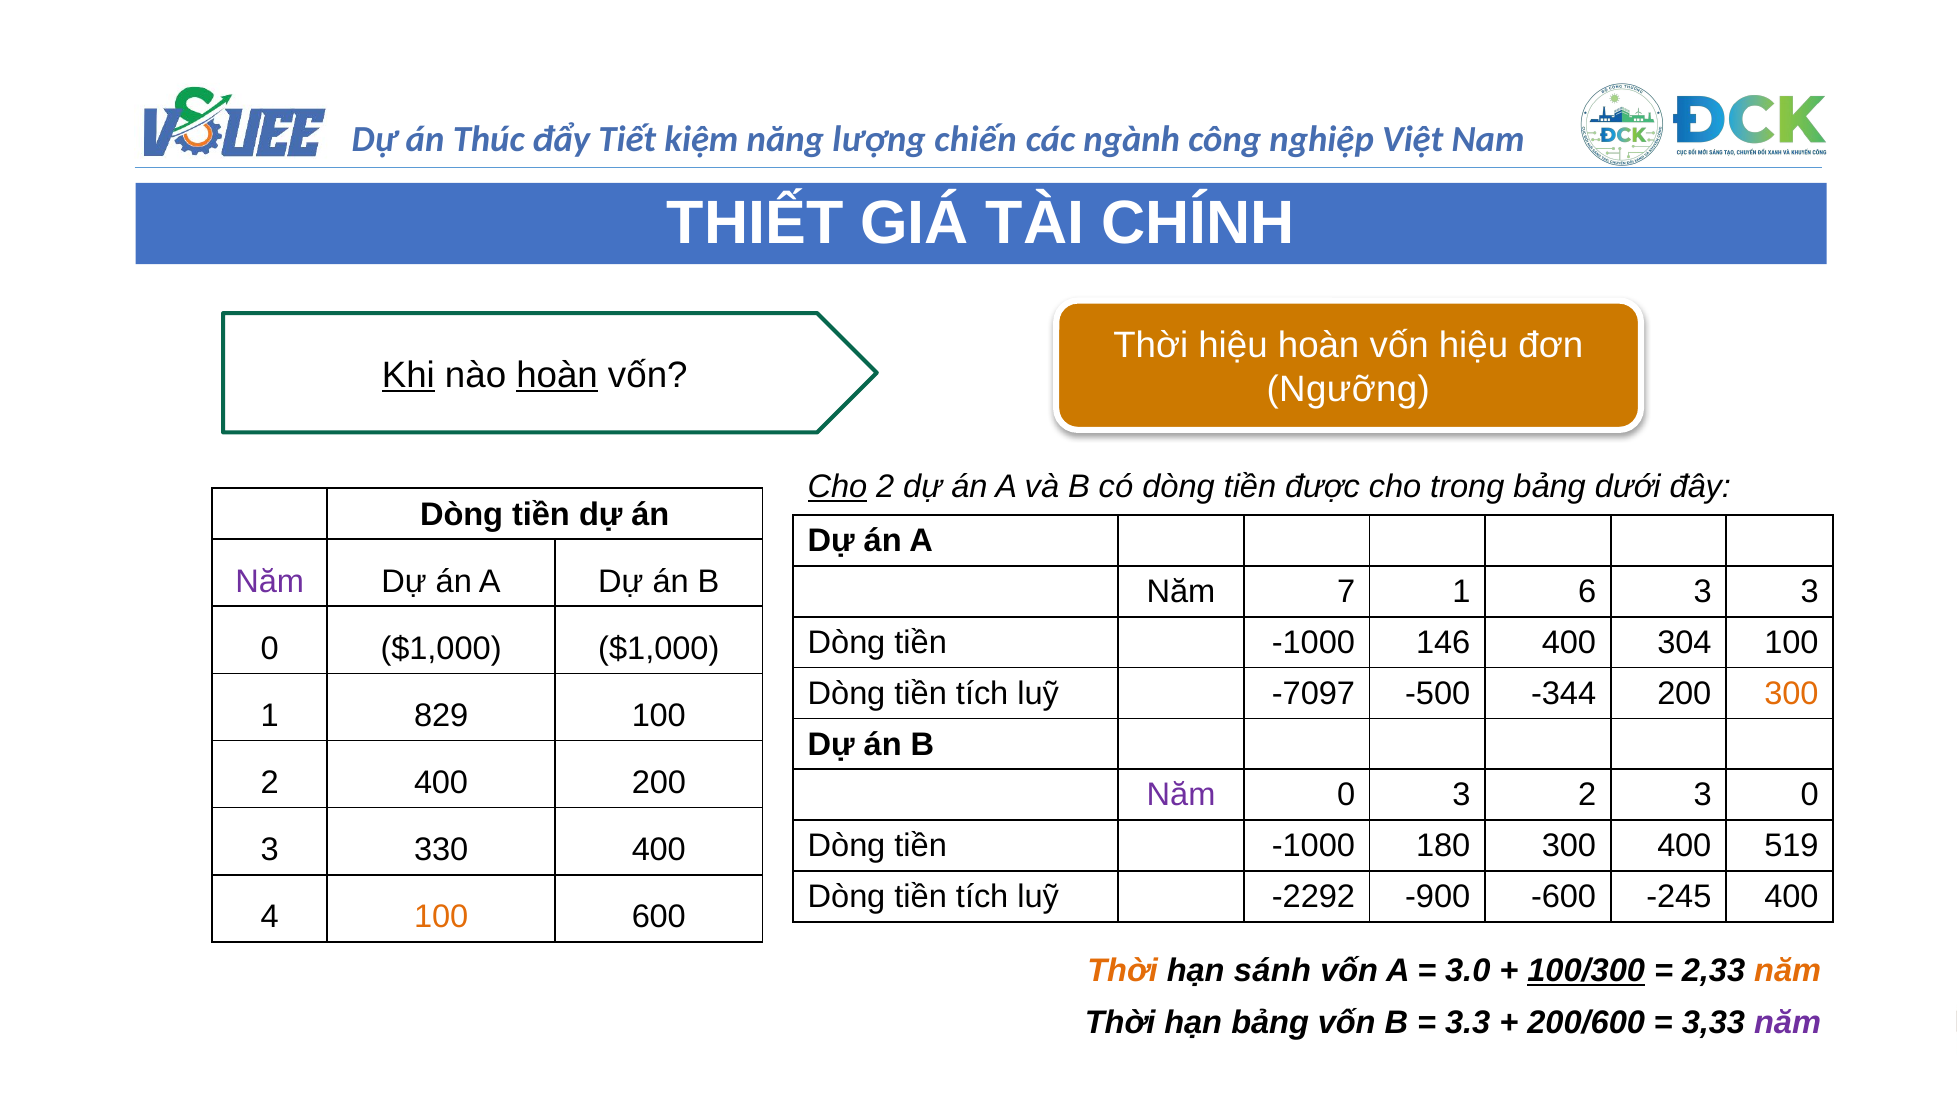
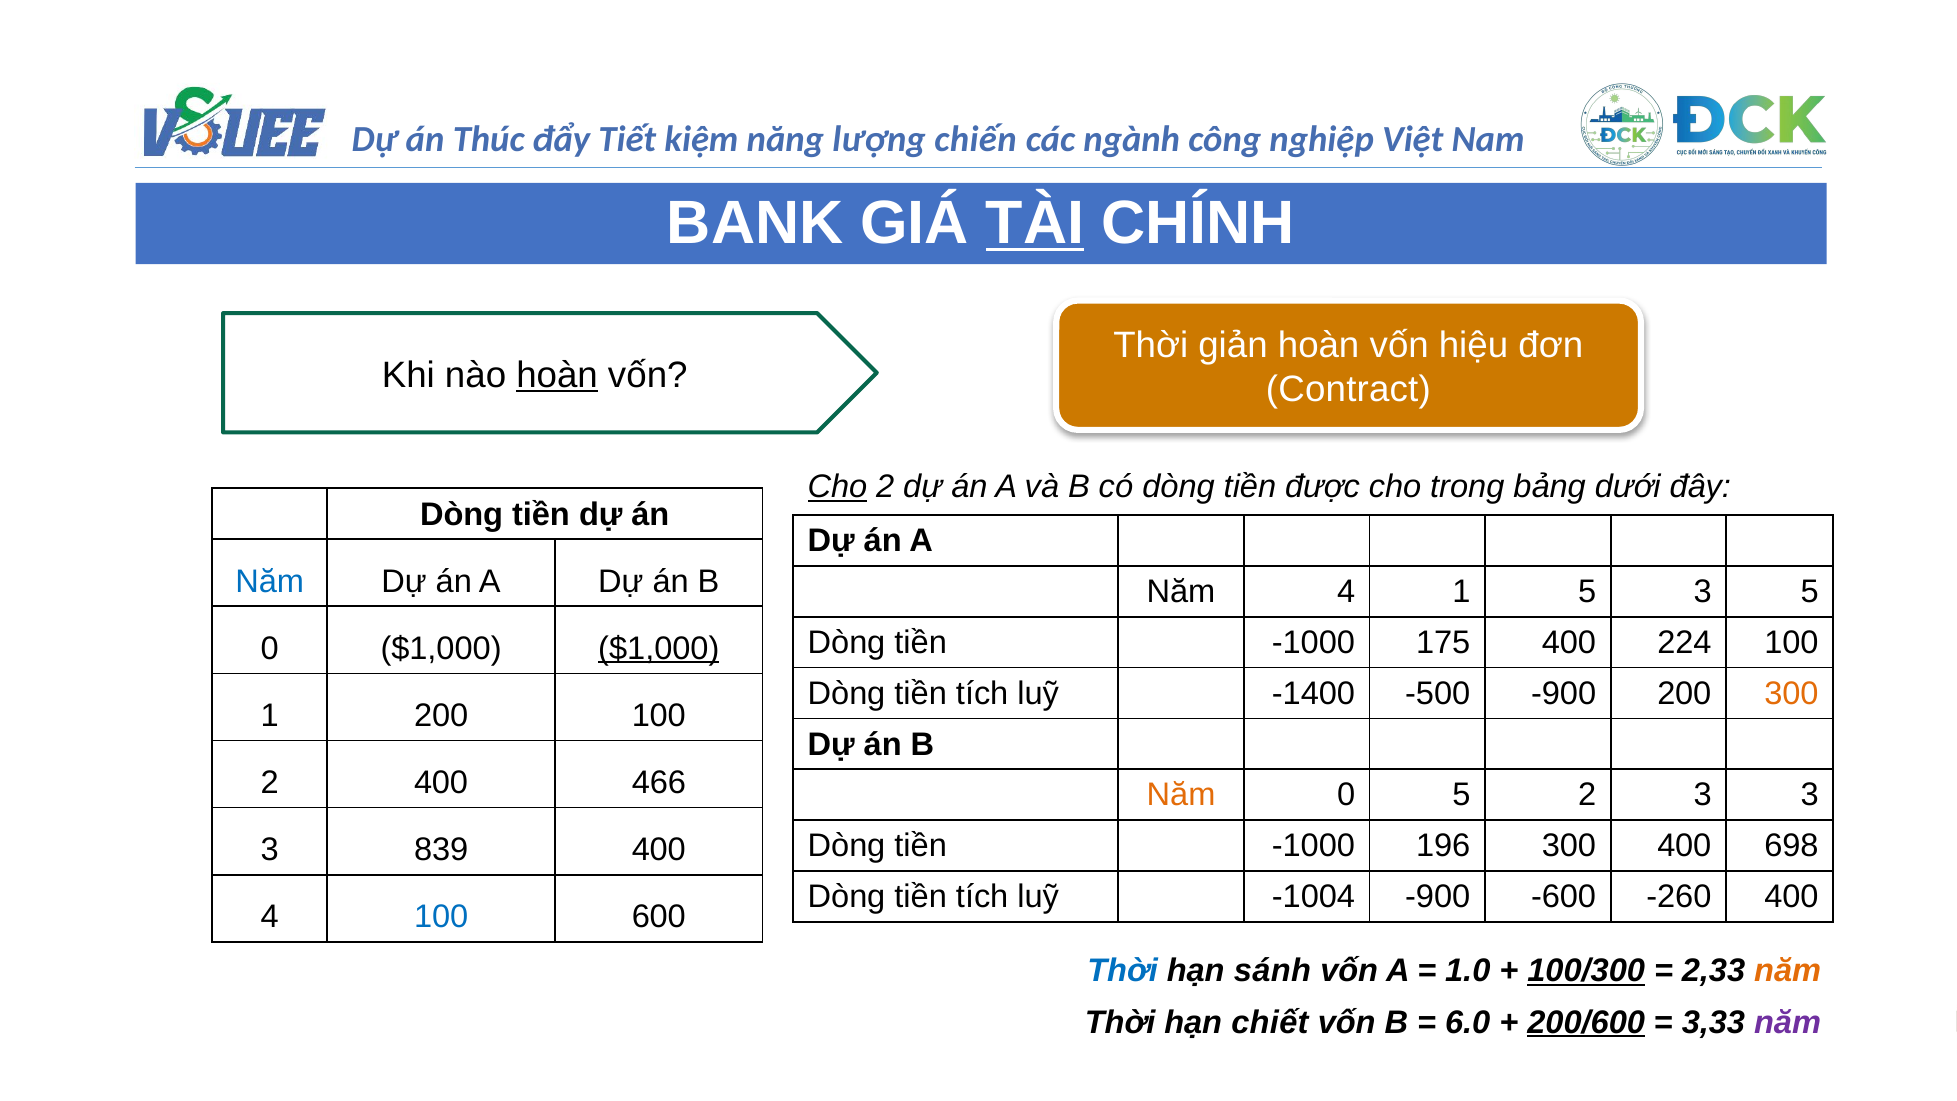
THIẾT: THIẾT -> BANK
TÀI underline: none -> present
Thời hiệu: hiệu -> giản
Khi underline: present -> none
Ngưỡng: Ngưỡng -> Contract
Năm at (270, 581) colour: purple -> blue
Năm 7: 7 -> 4
1 6: 6 -> 5
3 3: 3 -> 5
146: 146 -> 175
304: 304 -> 224
$1,000 at (659, 648) underline: none -> present
-7097: -7097 -> -1400
-500 -344: -344 -> -900
1 829: 829 -> 200
400 200: 200 -> 466
Năm at (1181, 795) colour: purple -> orange
0 3: 3 -> 5
3 0: 0 -> 3
180: 180 -> 196
519: 519 -> 698
330: 330 -> 839
-2292: -2292 -> -1004
-245: -245 -> -260
100 at (441, 917) colour: orange -> blue
Thời at (1123, 970) colour: orange -> blue
3.0: 3.0 -> 1.0
hạn bảng: bảng -> chiết
3.3: 3.3 -> 6.0
200/600 underline: none -> present
